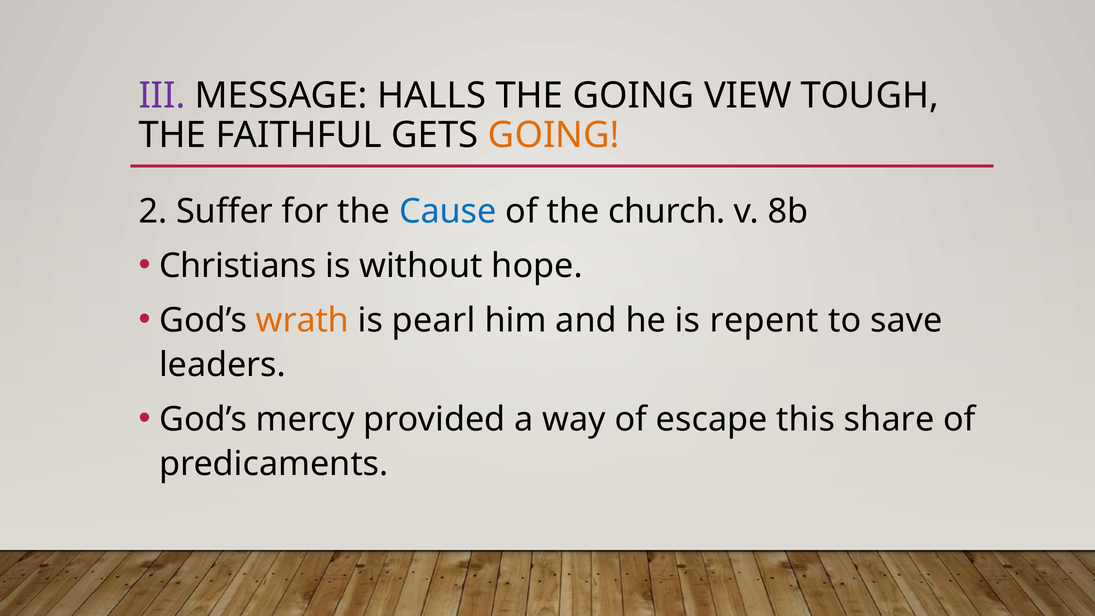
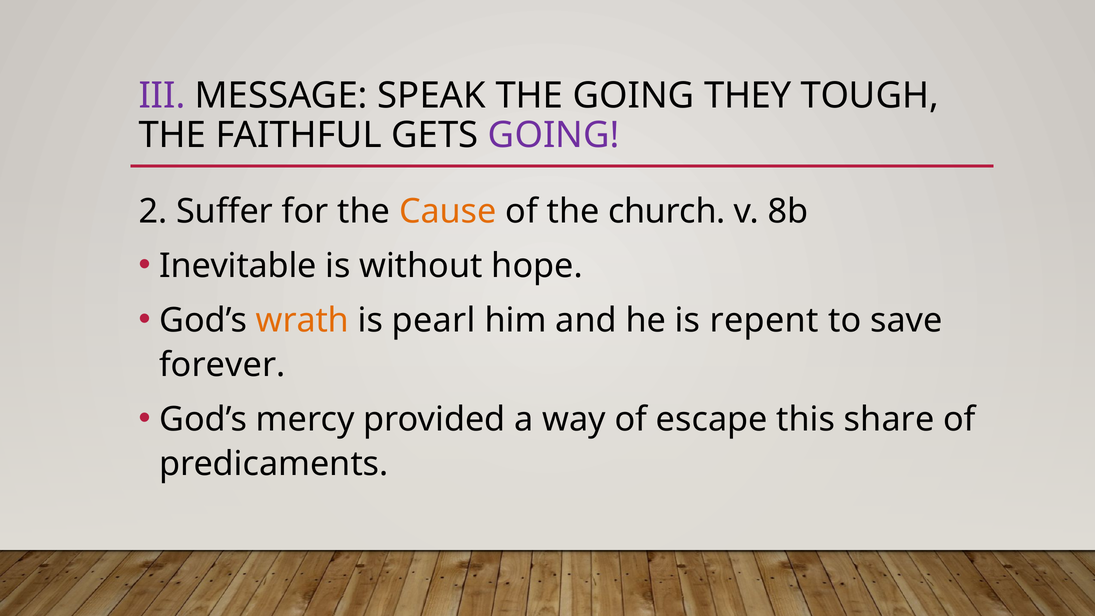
HALLS: HALLS -> SPEAK
VIEW: VIEW -> THEY
GOING at (554, 135) colour: orange -> purple
Cause colour: blue -> orange
Christians: Christians -> Inevitable
leaders: leaders -> forever
